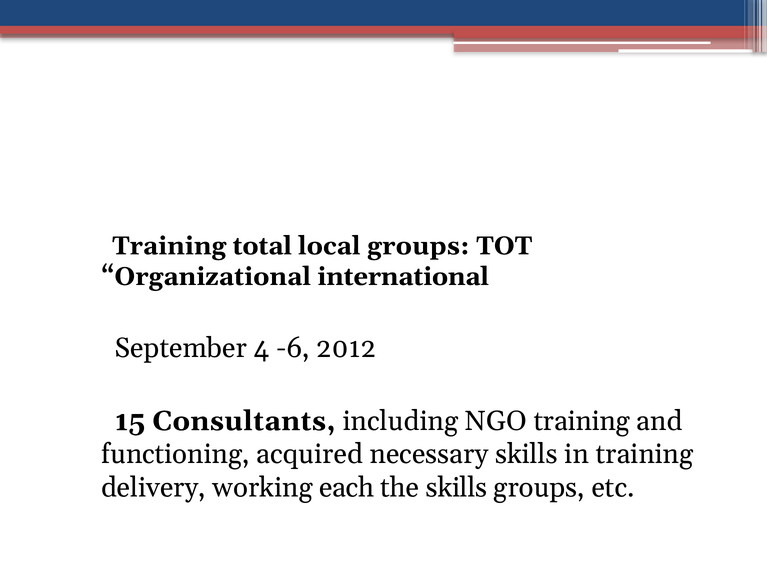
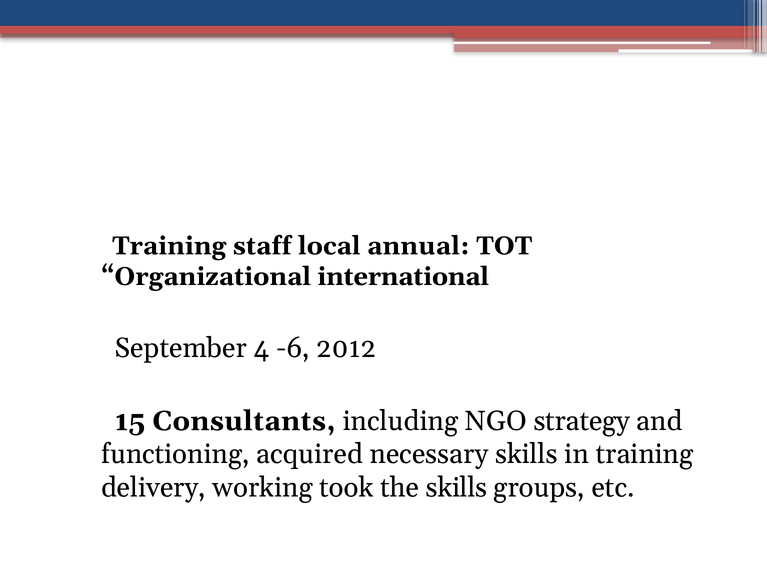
total: total -> staff
local groups: groups -> annual
NGO training: training -> strategy
each: each -> took
